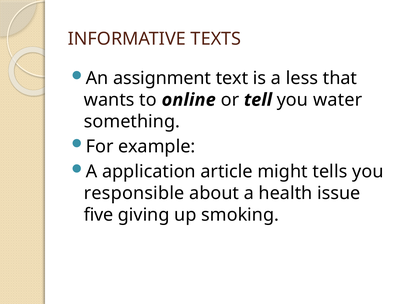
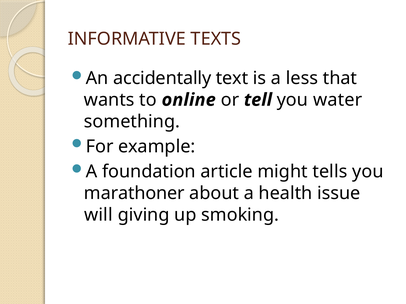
assignment: assignment -> accidentally
application: application -> foundation
responsible: responsible -> marathoner
five: five -> will
